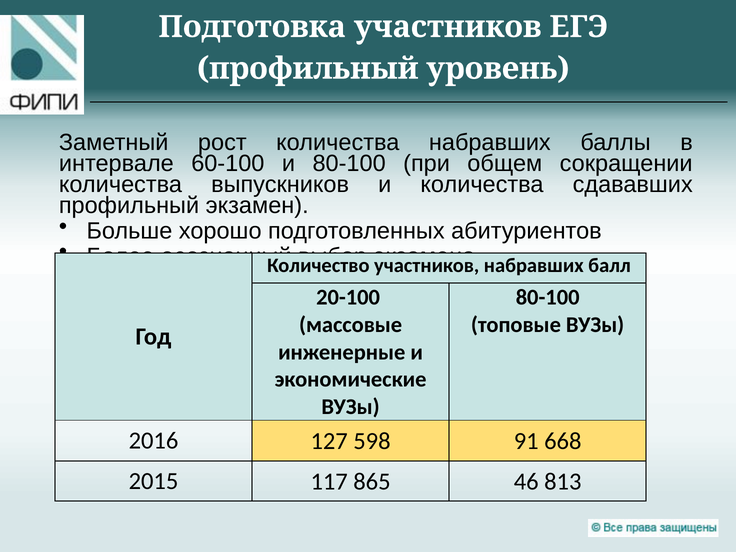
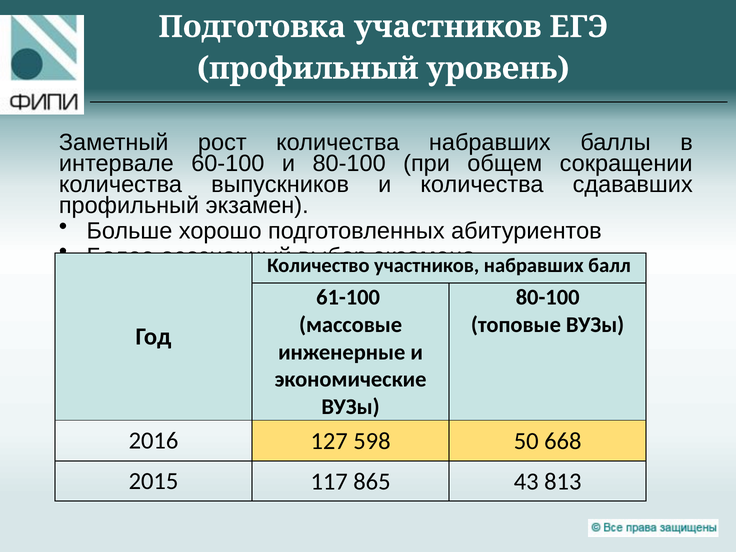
20-100: 20-100 -> 61-100
91: 91 -> 50
46: 46 -> 43
